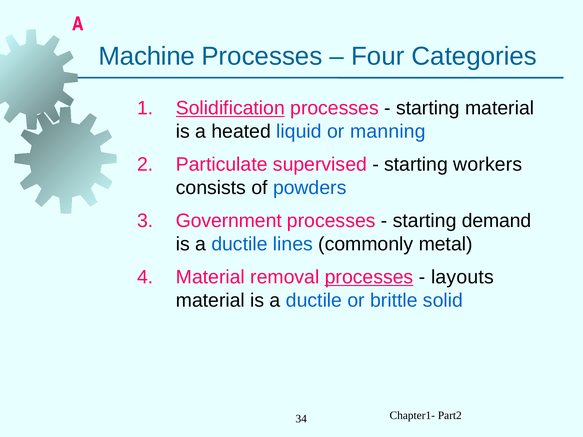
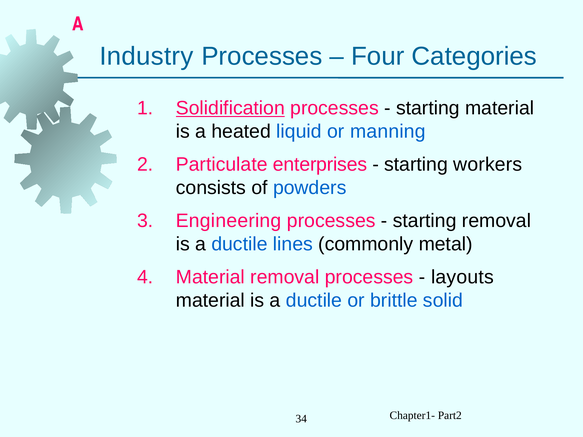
Machine: Machine -> Industry
supervised: supervised -> enterprises
Government: Government -> Engineering
starting demand: demand -> removal
processes at (369, 277) underline: present -> none
